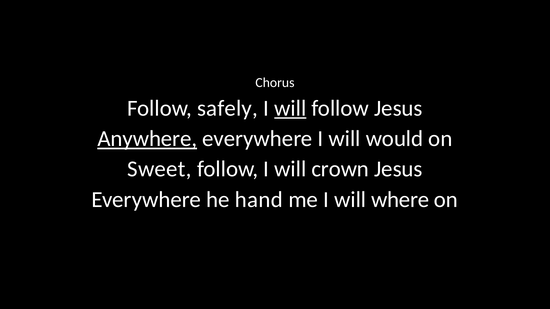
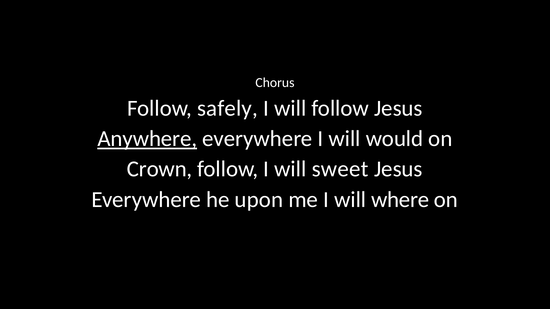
will at (290, 108) underline: present -> none
Sweet: Sweet -> Crown
crown: crown -> sweet
hand: hand -> upon
